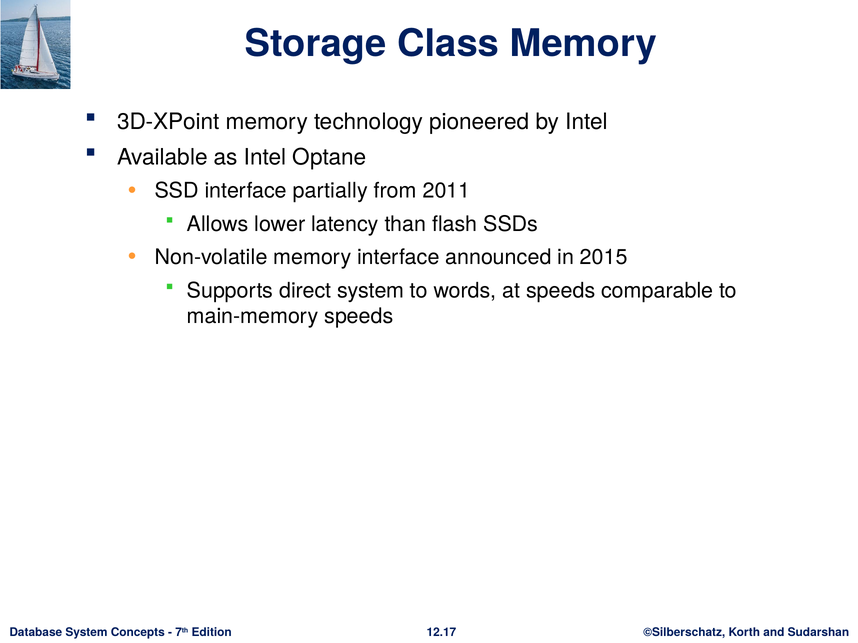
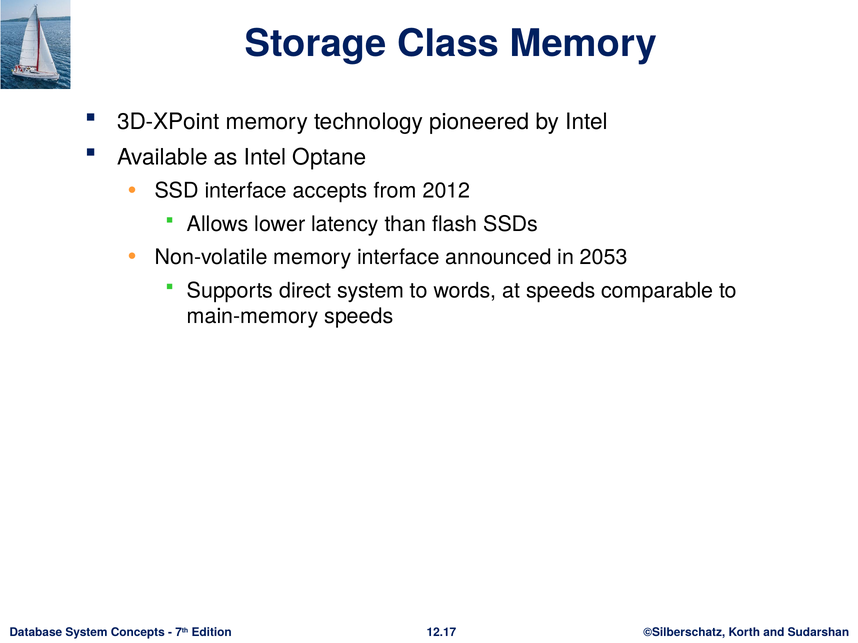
partially: partially -> accepts
2011: 2011 -> 2012
2015: 2015 -> 2053
